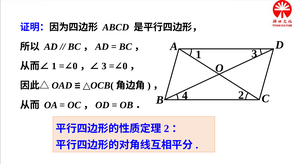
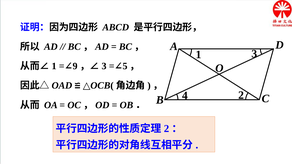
0 at (75, 66): 0 -> 9
0 at (125, 66): 0 -> 5
